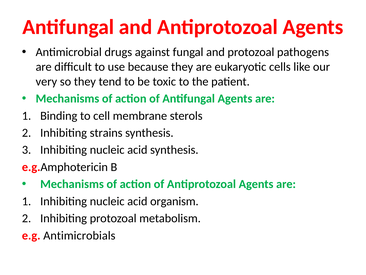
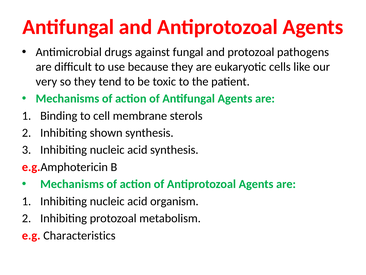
strains: strains -> shown
Antimicrobials: Antimicrobials -> Characteristics
